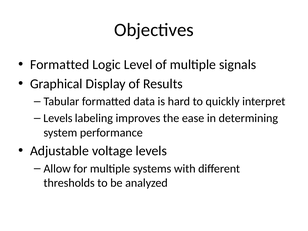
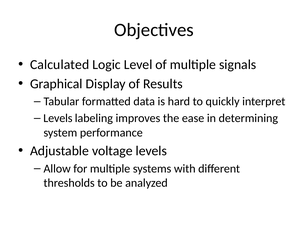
Formatted at (60, 65): Formatted -> Calculated
